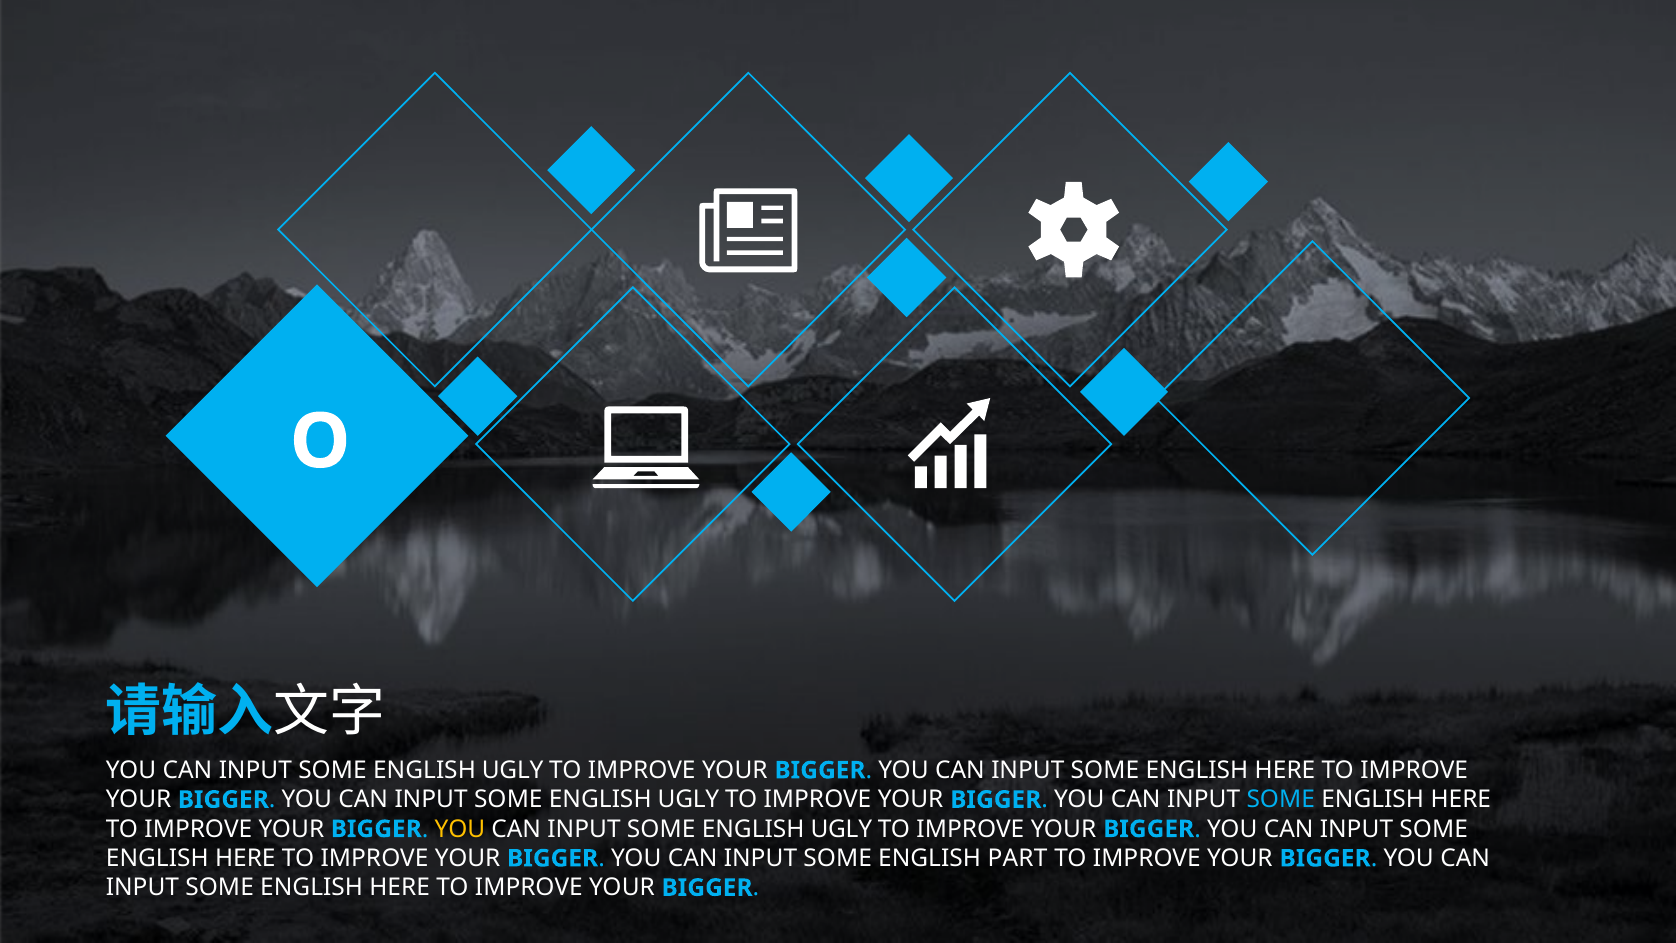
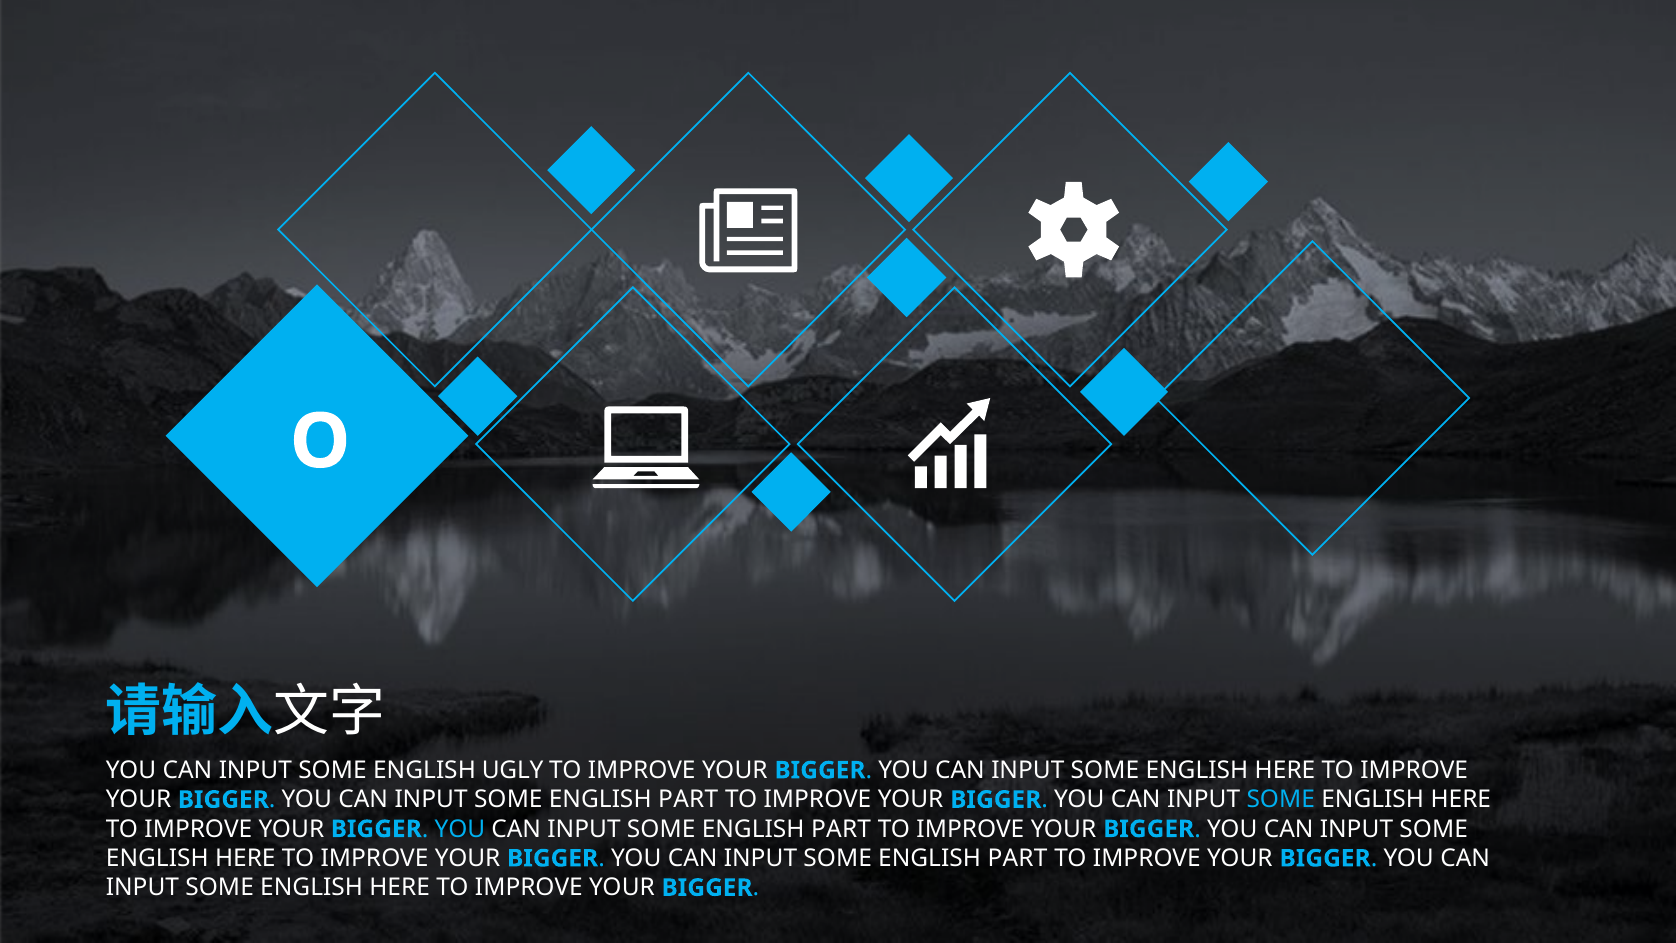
UGLY at (688, 799): UGLY -> PART
YOU at (460, 829) colour: yellow -> light blue
UGLY at (841, 829): UGLY -> PART
